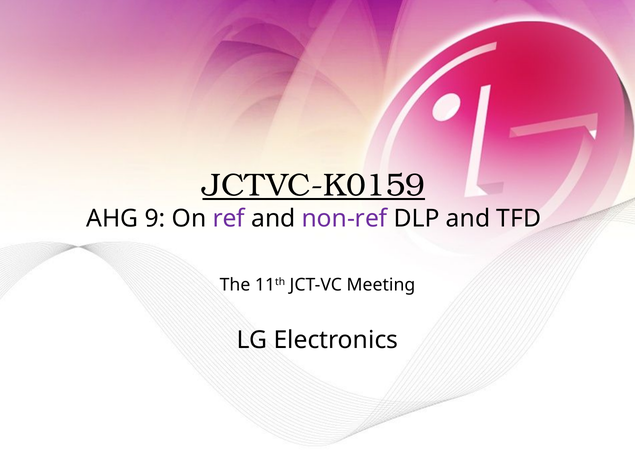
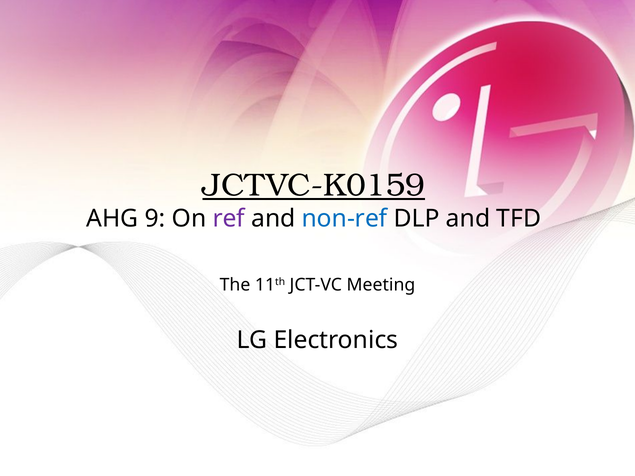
non-ref colour: purple -> blue
